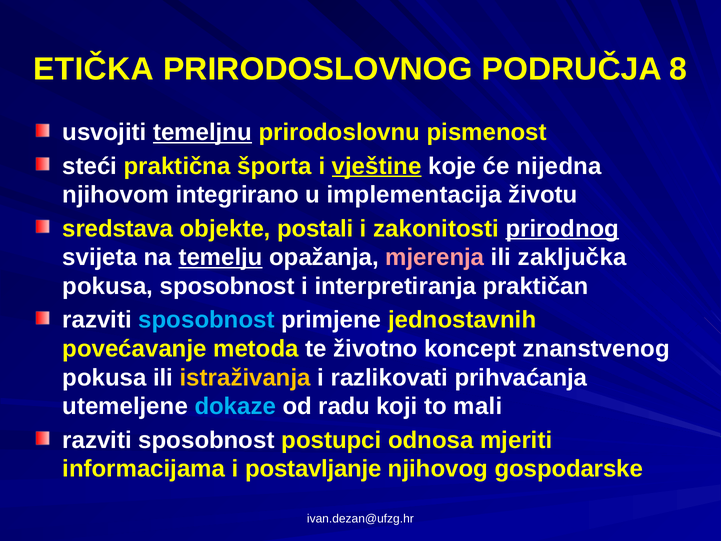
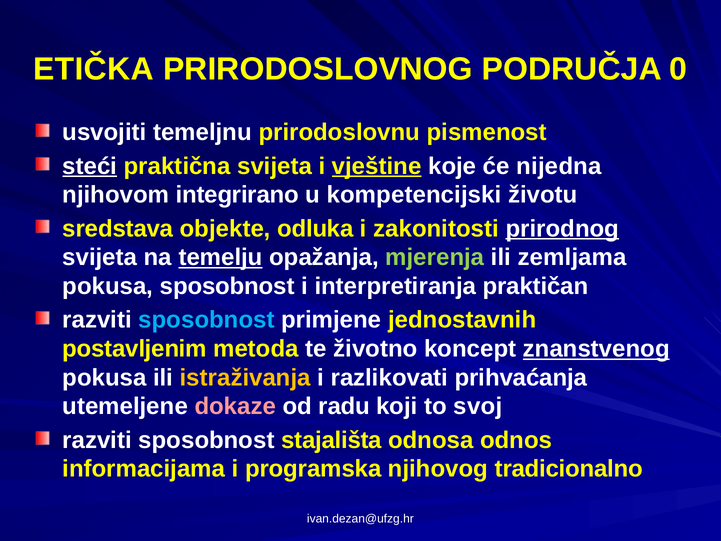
8: 8 -> 0
temeljnu underline: present -> none
steći underline: none -> present
praktična športa: športa -> svijeta
implementacija: implementacija -> kompetencijski
postali: postali -> odluka
mjerenja colour: pink -> light green
zaključka: zaključka -> zemljama
povećavanje: povećavanje -> postavljenim
znanstvenog underline: none -> present
dokaze colour: light blue -> pink
mali: mali -> svoj
postupci: postupci -> stajališta
mjeriti: mjeriti -> odnos
postavljanje: postavljanje -> programska
gospodarske: gospodarske -> tradicionalno
